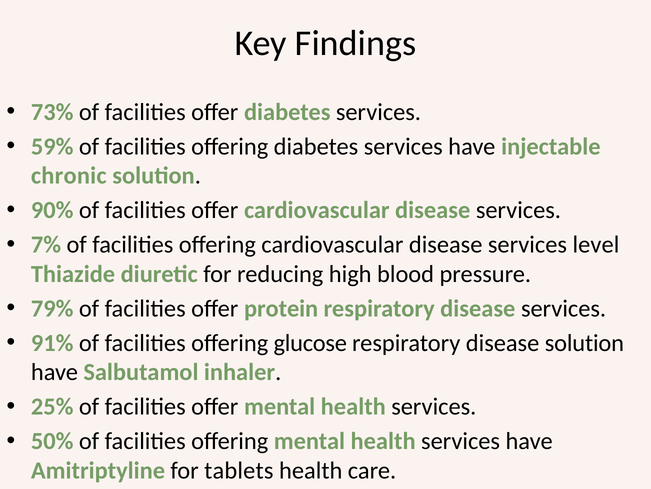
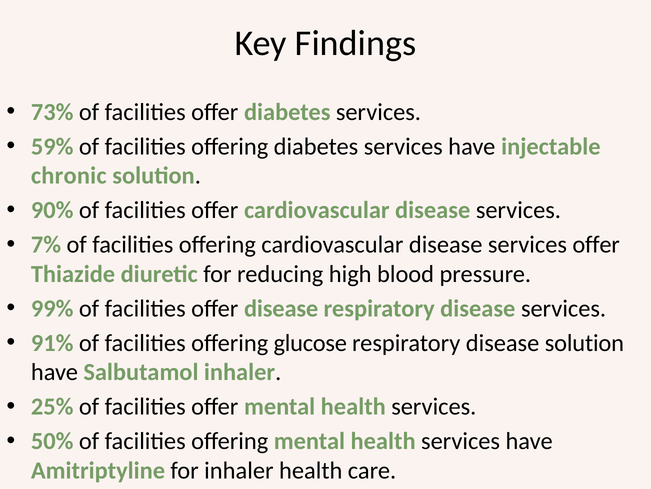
services level: level -> offer
79%: 79% -> 99%
offer protein: protein -> disease
for tablets: tablets -> inhaler
